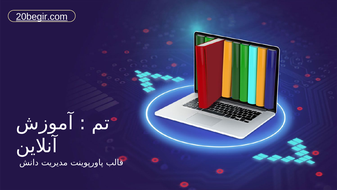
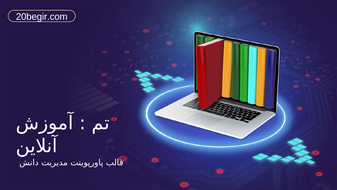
20begir.com underline: present -> none
